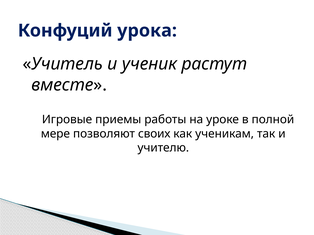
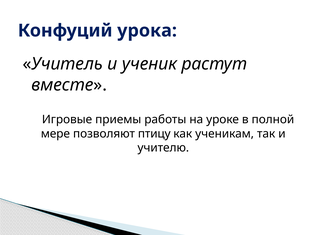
своих: своих -> птицу
